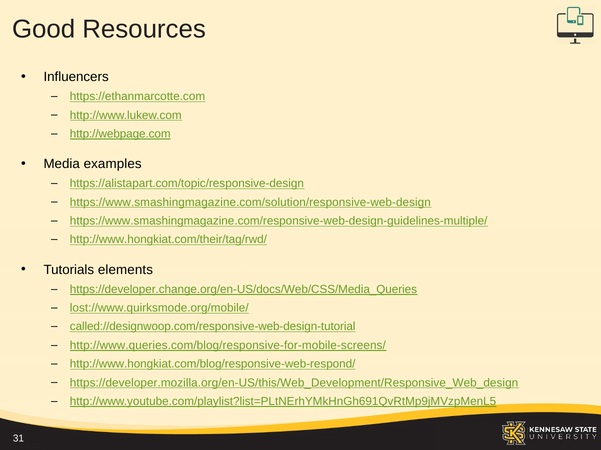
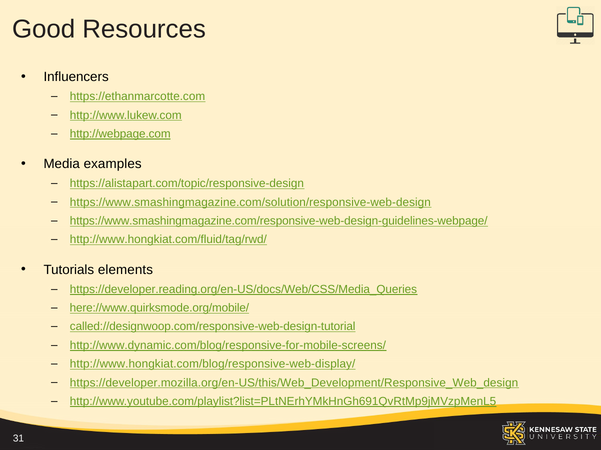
https://www.smashingmagazine.com/responsive-web-design-guidelines-multiple/: https://www.smashingmagazine.com/responsive-web-design-guidelines-multiple/ -> https://www.smashingmagazine.com/responsive-web-design-guidelines-webpage/
http://www.hongkiat.com/their/tag/rwd/: http://www.hongkiat.com/their/tag/rwd/ -> http://www.hongkiat.com/fluid/tag/rwd/
https://developer.change.org/en-US/docs/Web/CSS/Media_Queries: https://developer.change.org/en-US/docs/Web/CSS/Media_Queries -> https://developer.reading.org/en-US/docs/Web/CSS/Media_Queries
lost://www.quirksmode.org/mobile/: lost://www.quirksmode.org/mobile/ -> here://www.quirksmode.org/mobile/
http://www.queries.com/blog/responsive-for-mobile-screens/: http://www.queries.com/blog/responsive-for-mobile-screens/ -> http://www.dynamic.com/blog/responsive-for-mobile-screens/
http://www.hongkiat.com/blog/responsive-web-respond/: http://www.hongkiat.com/blog/responsive-web-respond/ -> http://www.hongkiat.com/blog/responsive-web-display/
